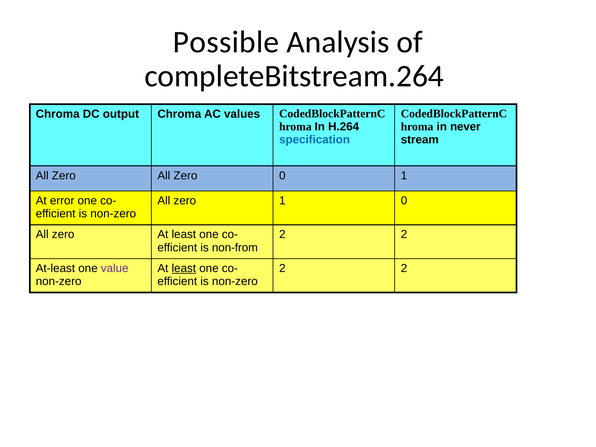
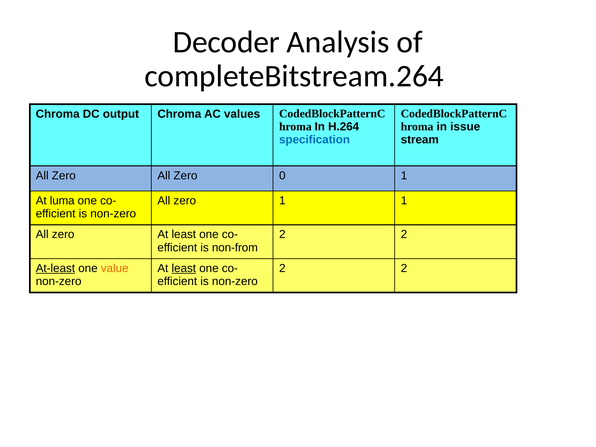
Possible: Possible -> Decoder
never: never -> issue
error: error -> luma
1 0: 0 -> 1
At-least underline: none -> present
value colour: purple -> orange
